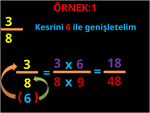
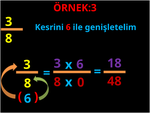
ÖRNEK:1: ÖRNEK:1 -> ÖRNEK:3
9: 9 -> 0
